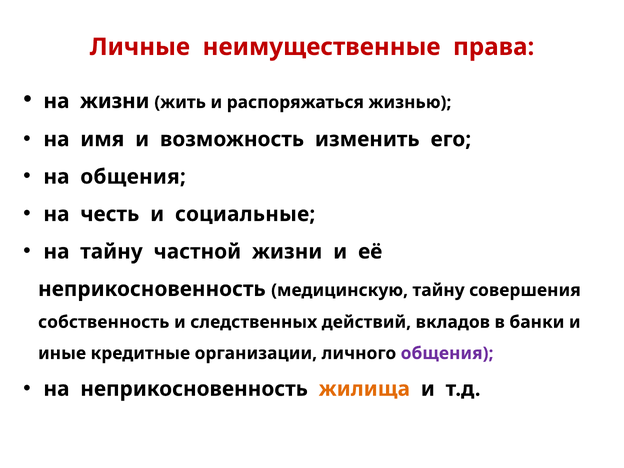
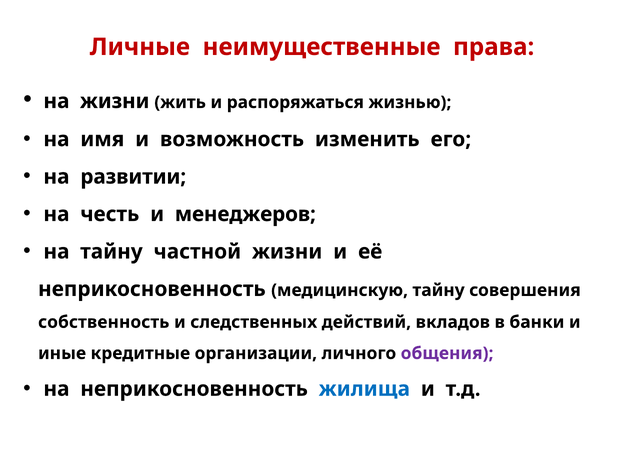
на общения: общения -> развитии
социальные: социальные -> менеджеров
жилища colour: orange -> blue
